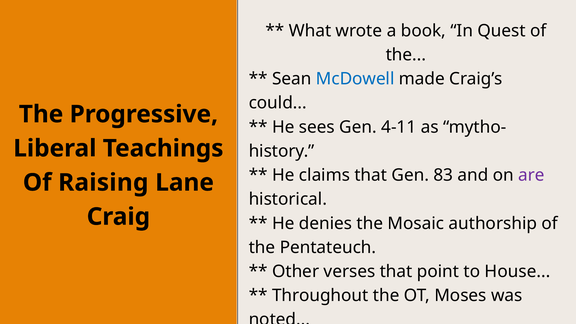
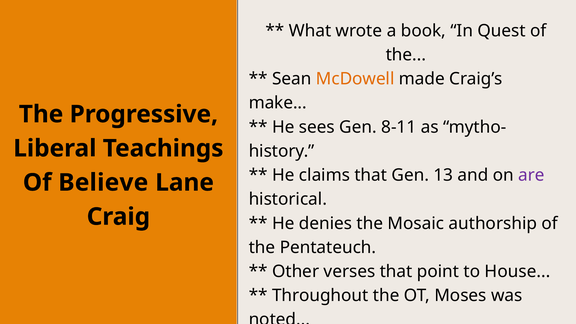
McDowell colour: blue -> orange
could: could -> make
4-11: 4-11 -> 8-11
83: 83 -> 13
Raising: Raising -> Believe
